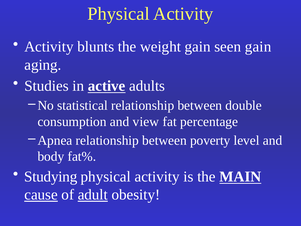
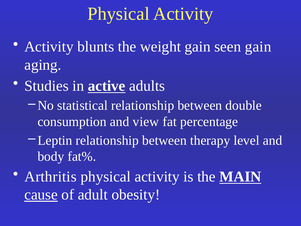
Apnea: Apnea -> Leptin
poverty: poverty -> therapy
Studying: Studying -> Arthritis
adult underline: present -> none
